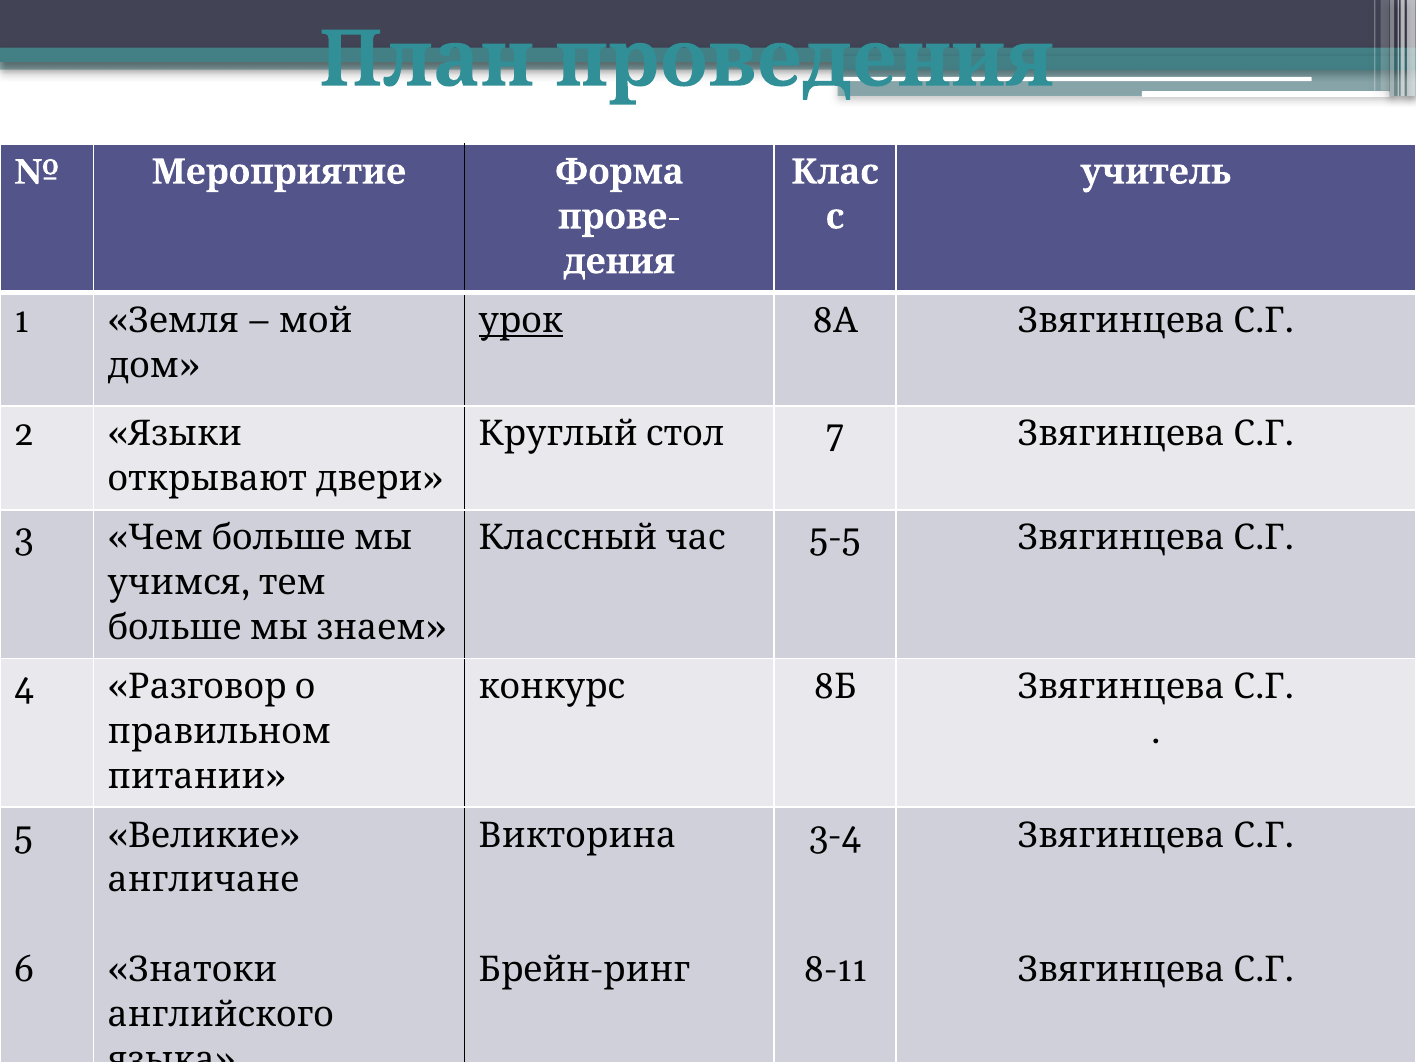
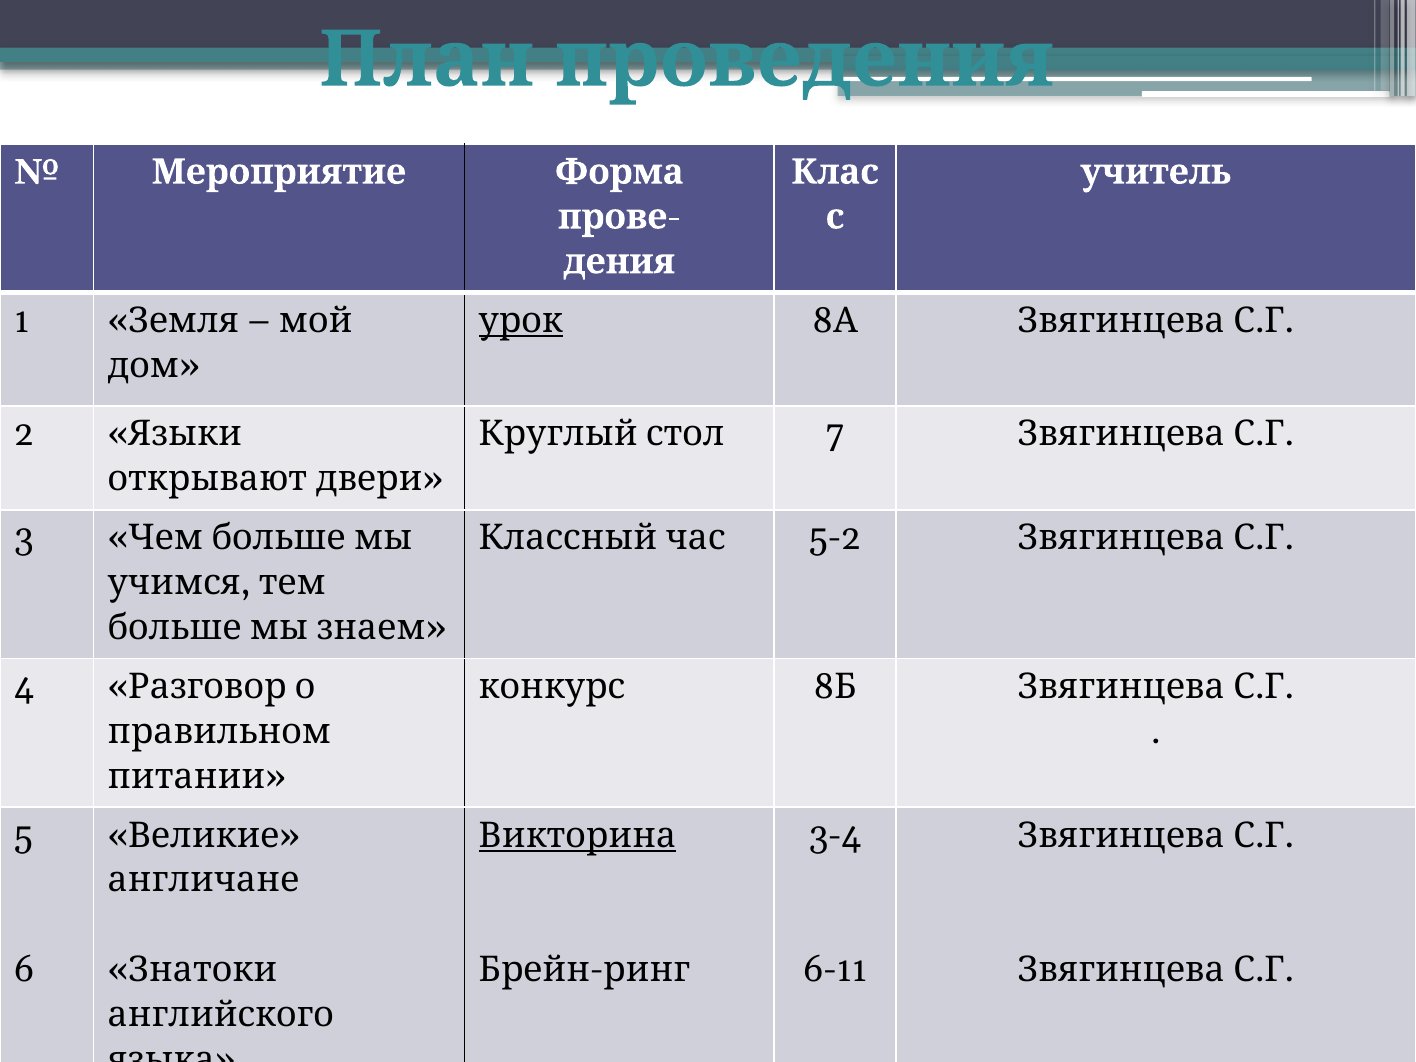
5-5: 5-5 -> 5-2
Викторина underline: none -> present
8-11: 8-11 -> 6-11
